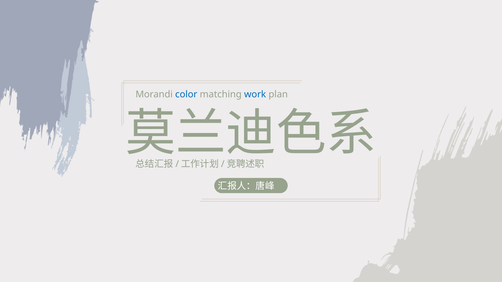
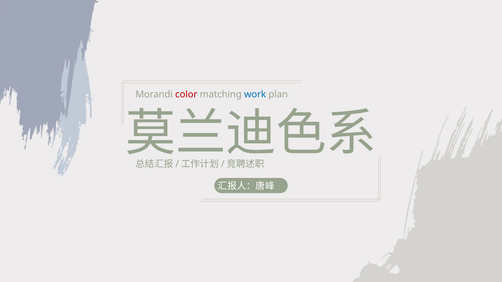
color colour: blue -> red
